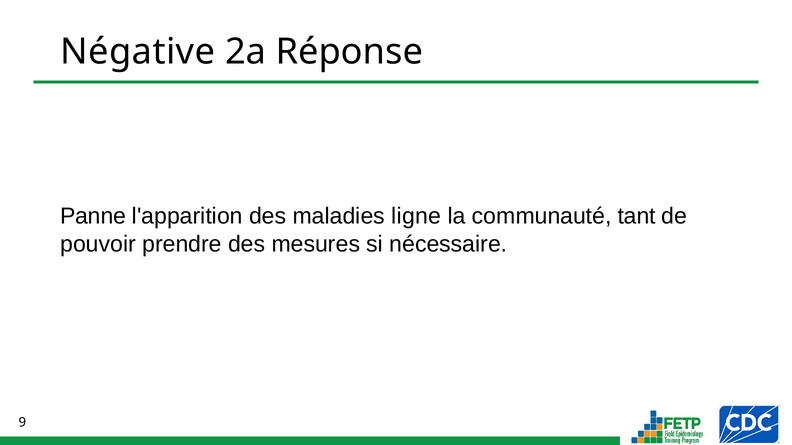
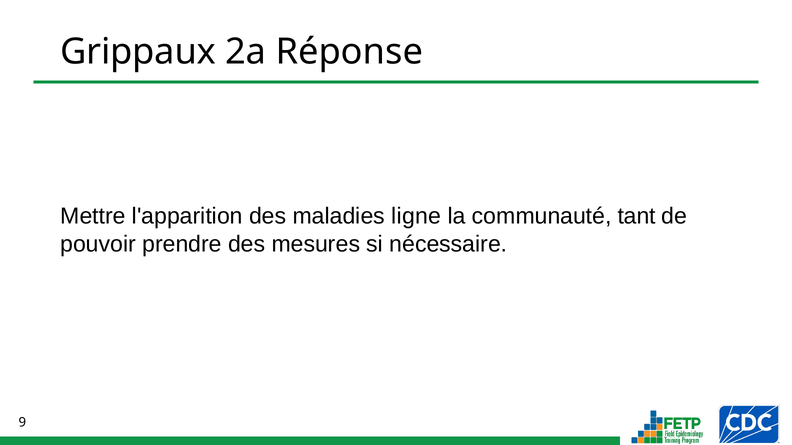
Négative: Négative -> Grippaux
Panne: Panne -> Mettre
